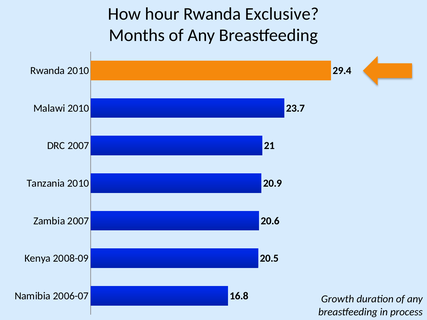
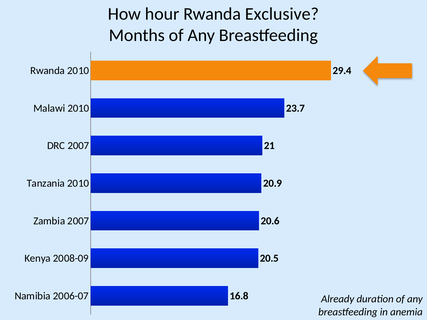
Growth: Growth -> Already
process: process -> anemia
